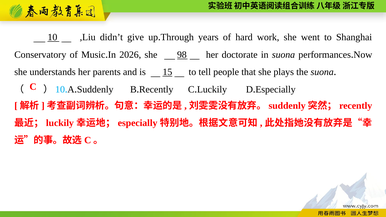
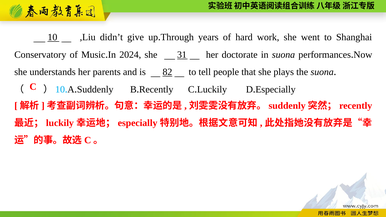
2026: 2026 -> 2024
98: 98 -> 31
15: 15 -> 82
